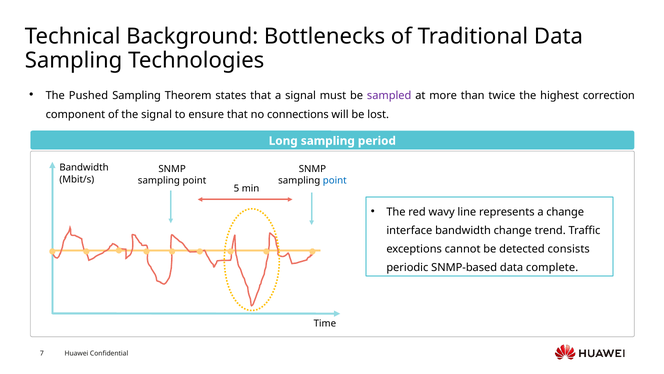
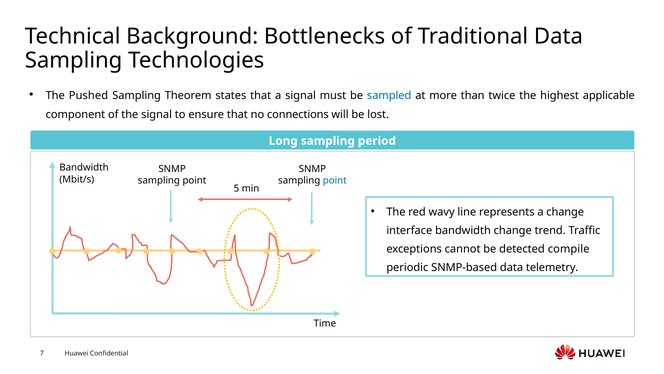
sampled colour: purple -> blue
correction: correction -> applicable
consists: consists -> compile
complete: complete -> telemetry
